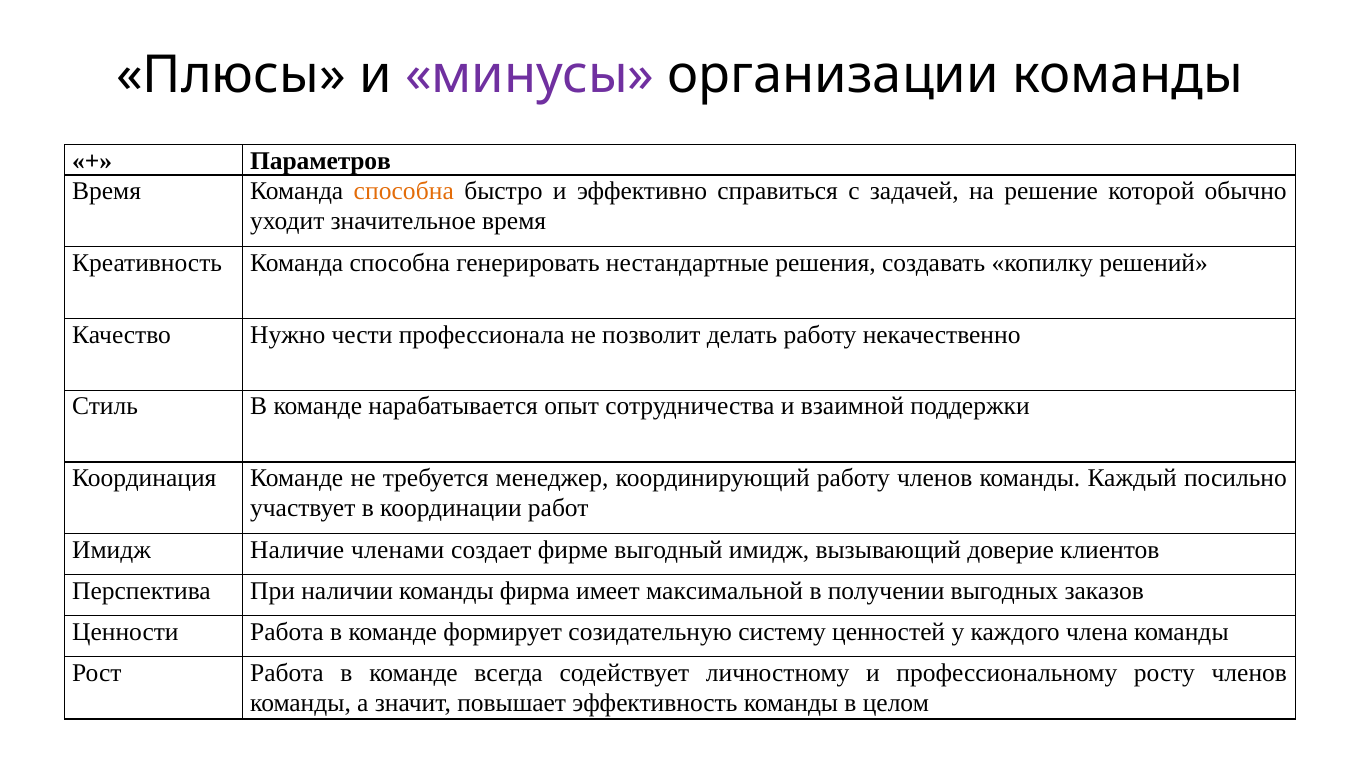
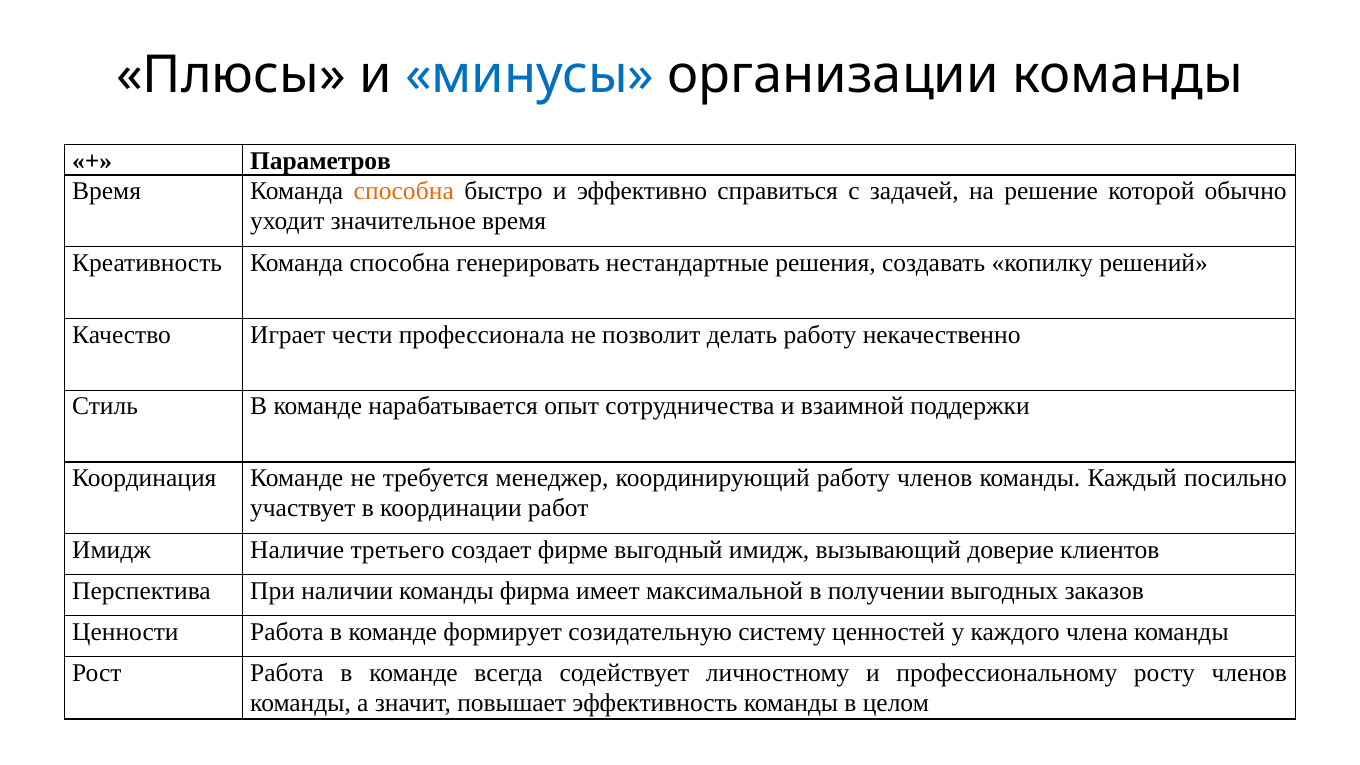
минусы colour: purple -> blue
Нужно: Нужно -> Играет
членами: членами -> третьего
